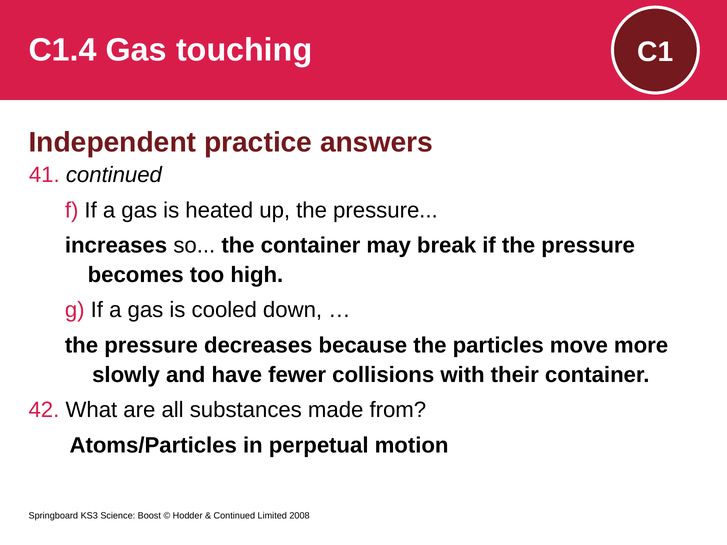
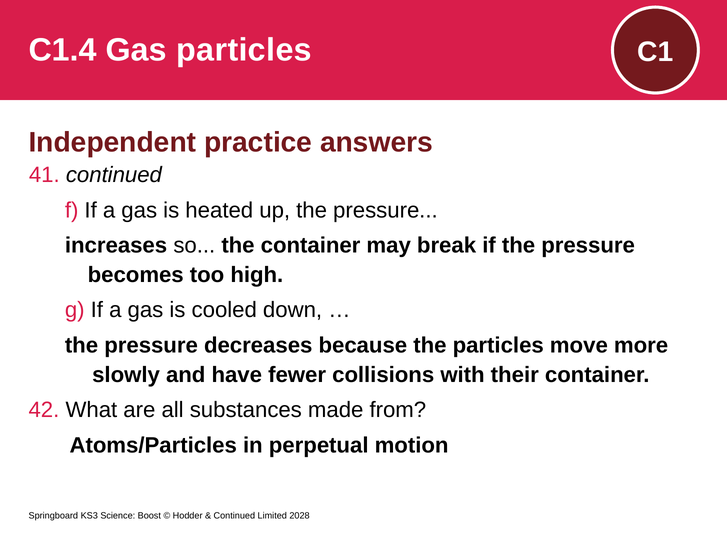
Gas touching: touching -> particles
2008: 2008 -> 2028
